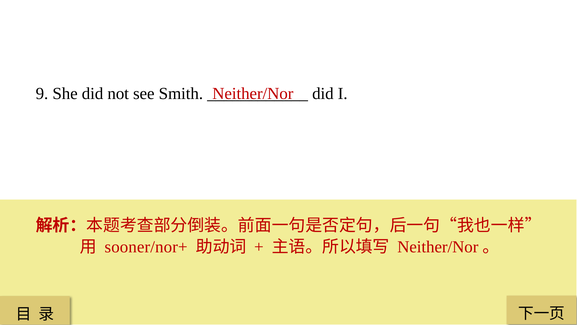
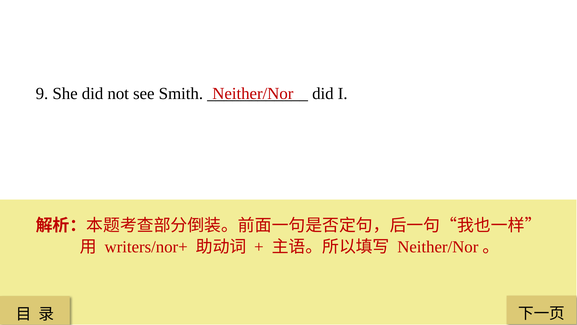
sooner/nor+: sooner/nor+ -> writers/nor+
